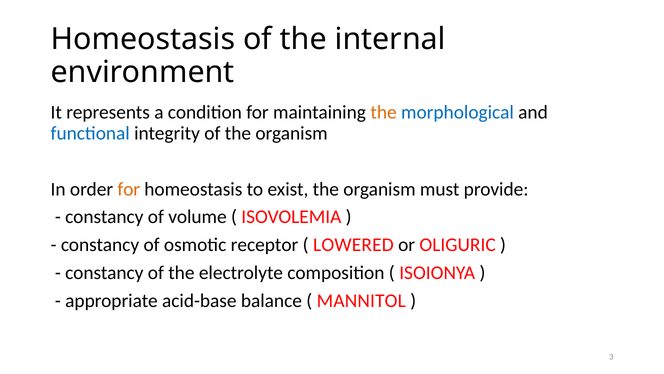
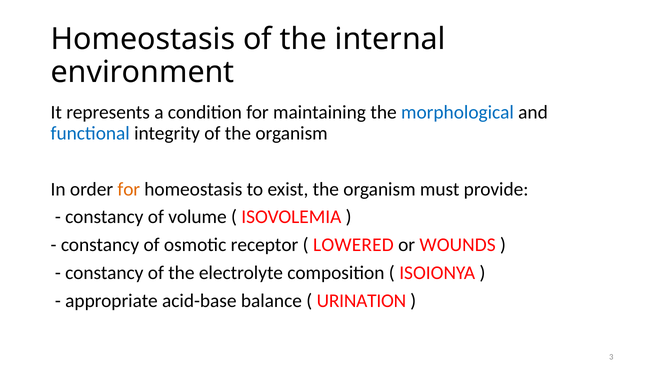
the at (384, 112) colour: orange -> black
OLIGURIC: OLIGURIC -> WOUNDS
MANNITOL: MANNITOL -> URINATION
